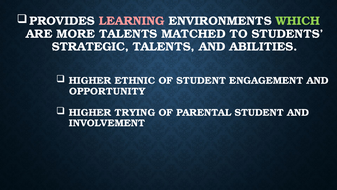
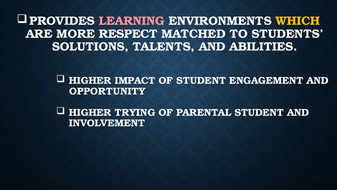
WHICH colour: light green -> yellow
MORE TALENTS: TALENTS -> RESPECT
STRATEGIC: STRATEGIC -> SOLUTIONS
ETHNIC: ETHNIC -> IMPACT
